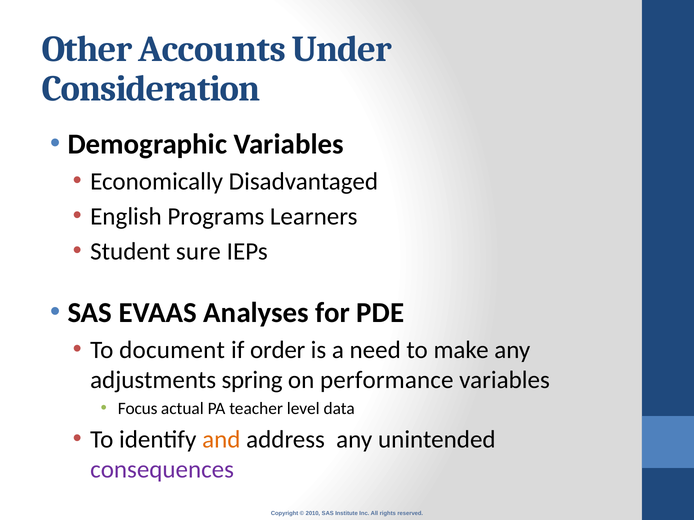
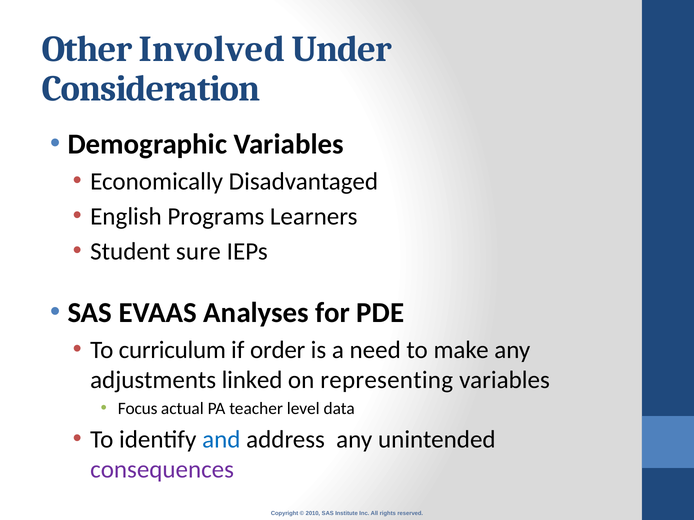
Accounts: Accounts -> Involved
document: document -> curriculum
spring: spring -> linked
performance: performance -> representing
and colour: orange -> blue
